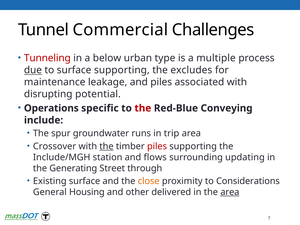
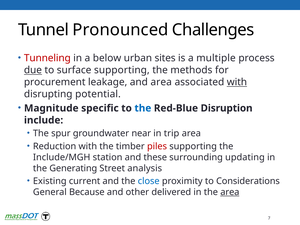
Commercial: Commercial -> Pronounced
type: type -> sites
excludes: excludes -> methods
maintenance: maintenance -> procurement
and piles: piles -> area
with at (237, 82) underline: none -> present
Operations: Operations -> Magnitude
the at (143, 108) colour: red -> blue
Conveying: Conveying -> Disruption
runs: runs -> near
Crossover: Crossover -> Reduction
the at (106, 146) underline: present -> none
flows: flows -> these
through: through -> analysis
Existing surface: surface -> current
close colour: orange -> blue
Housing: Housing -> Because
